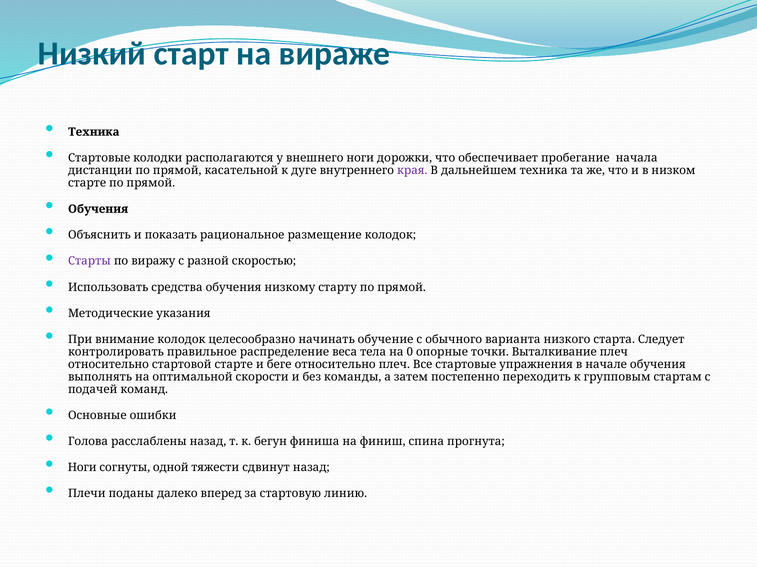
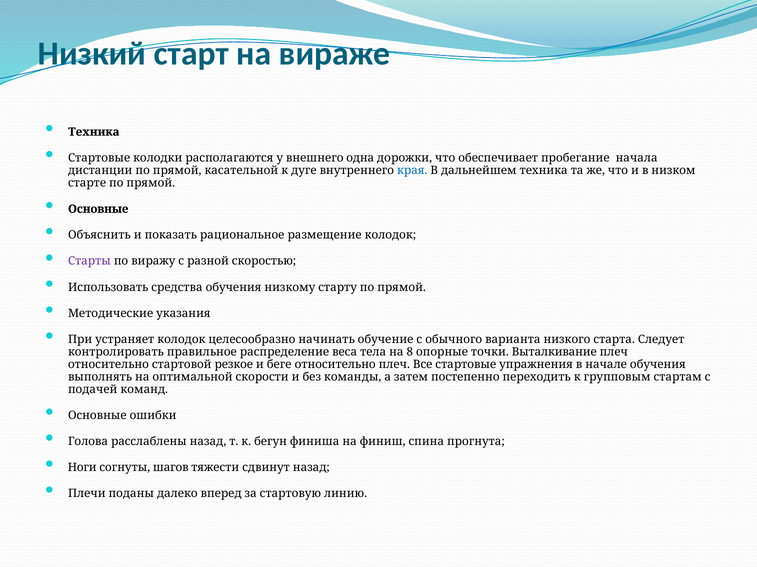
внешнего ноги: ноги -> одна
края colour: purple -> blue
Обучения at (98, 209): Обучения -> Основные
внимание: внимание -> устраняет
0: 0 -> 8
стартовой старте: старте -> резкое
одной: одной -> шагов
